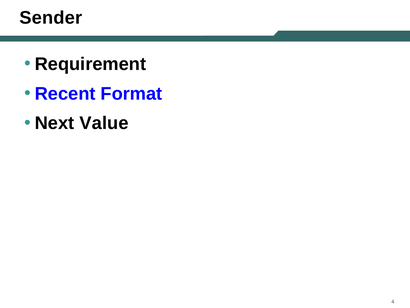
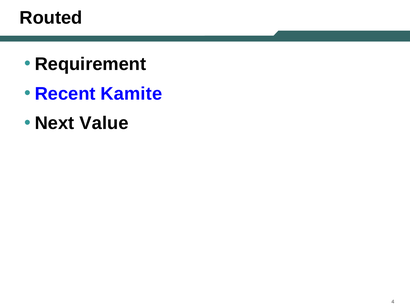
Sender: Sender -> Routed
Format: Format -> Kamite
